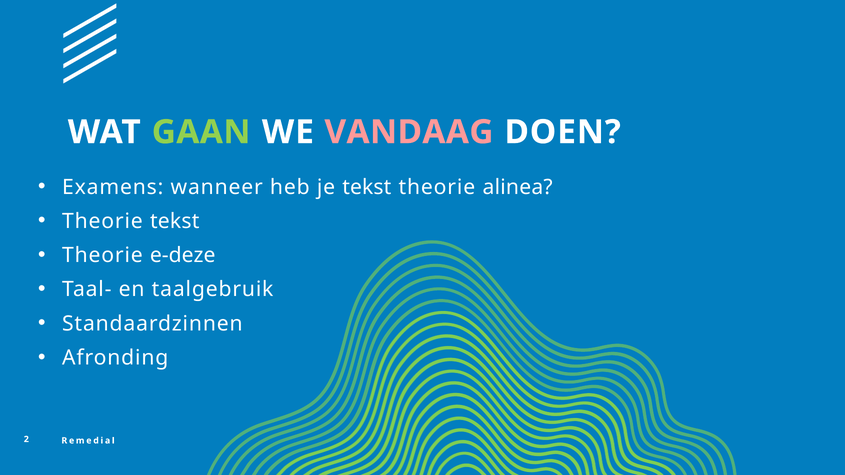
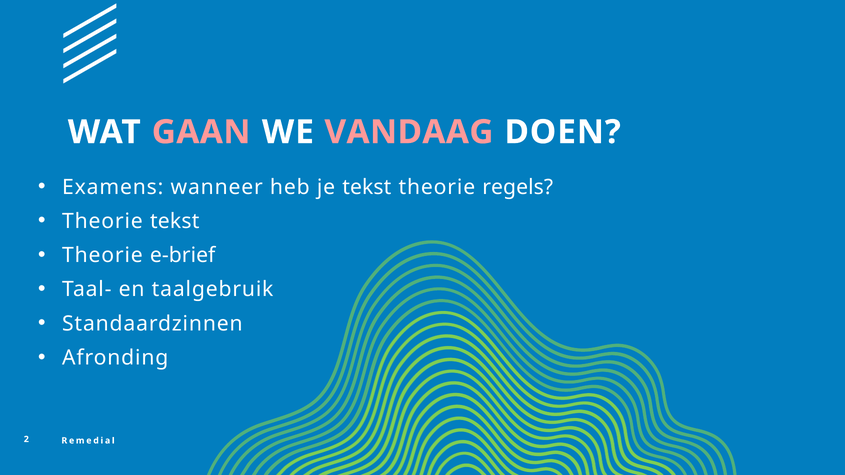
GAAN colour: light green -> pink
alinea: alinea -> regels
e-deze: e-deze -> e-brief
